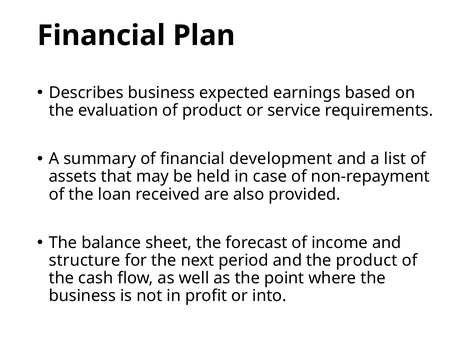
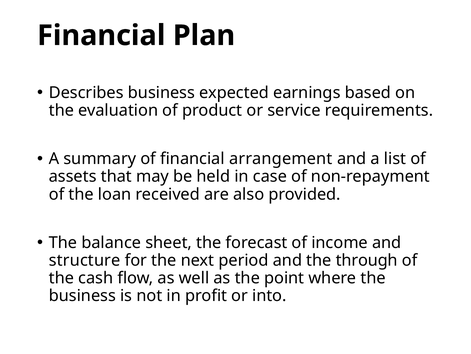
development: development -> arrangement
the product: product -> through
